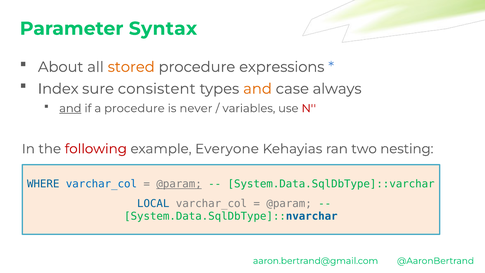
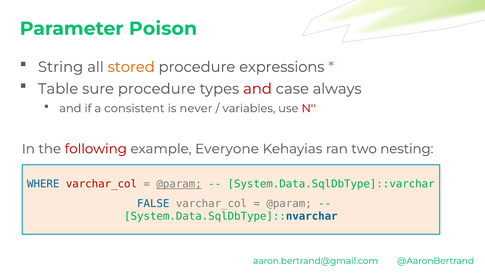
Syntax: Syntax -> Poison
About: About -> String
Index: Index -> Table
sure consistent: consistent -> procedure
and at (258, 89) colour: orange -> red
and at (70, 108) underline: present -> none
a procedure: procedure -> consistent
varchar_col at (101, 184) colour: blue -> red
LOCAL: LOCAL -> FALSE
